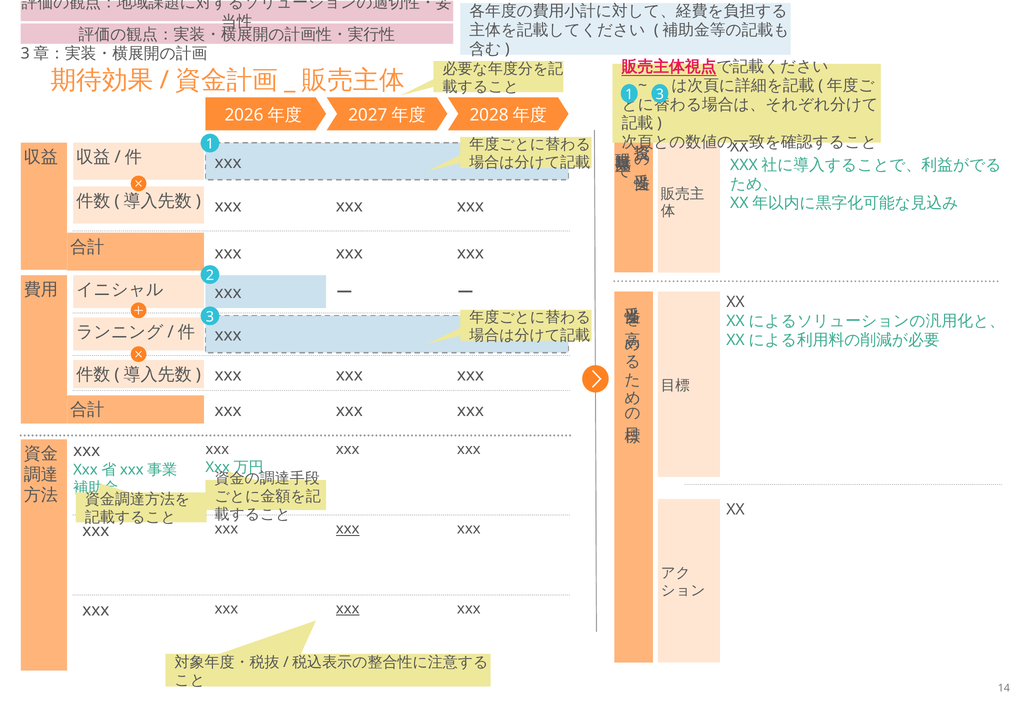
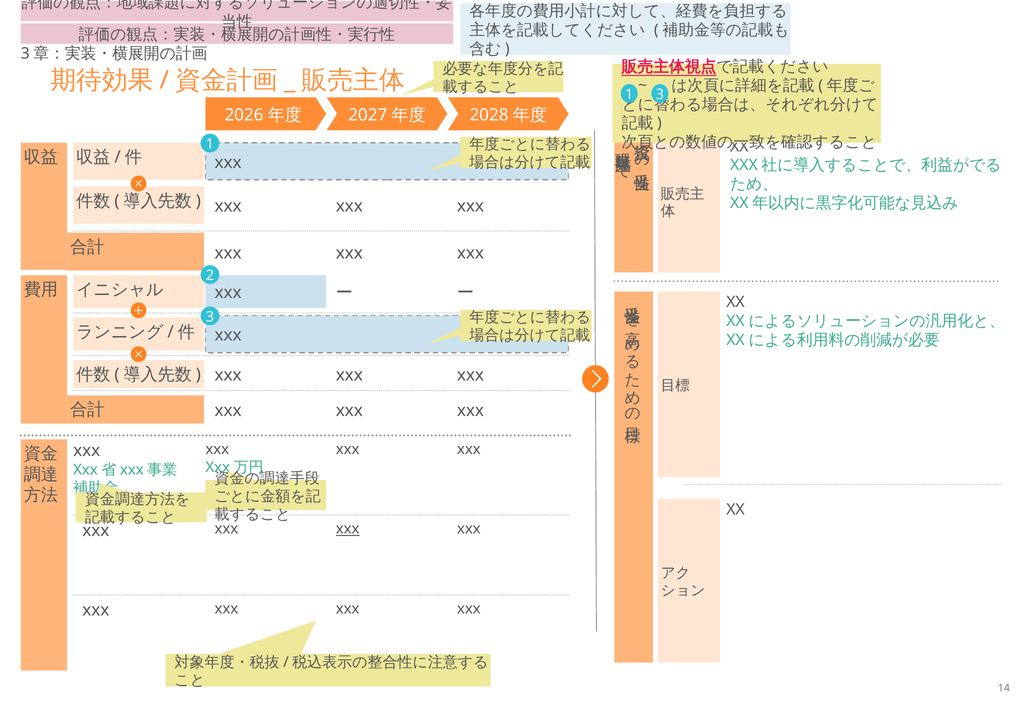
xxx at (348, 609) underline: present -> none
